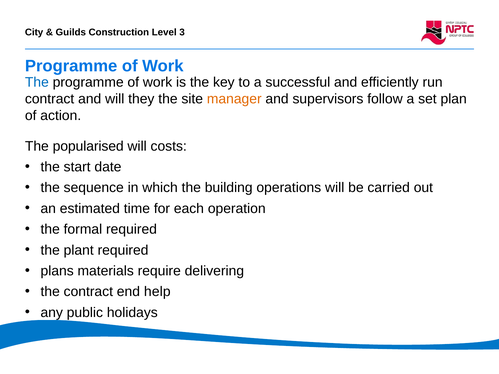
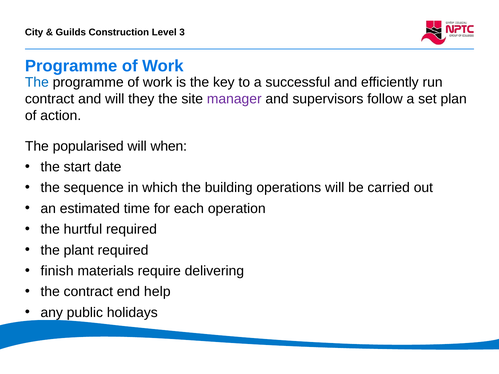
manager colour: orange -> purple
costs: costs -> when
formal: formal -> hurtful
plans: plans -> finish
